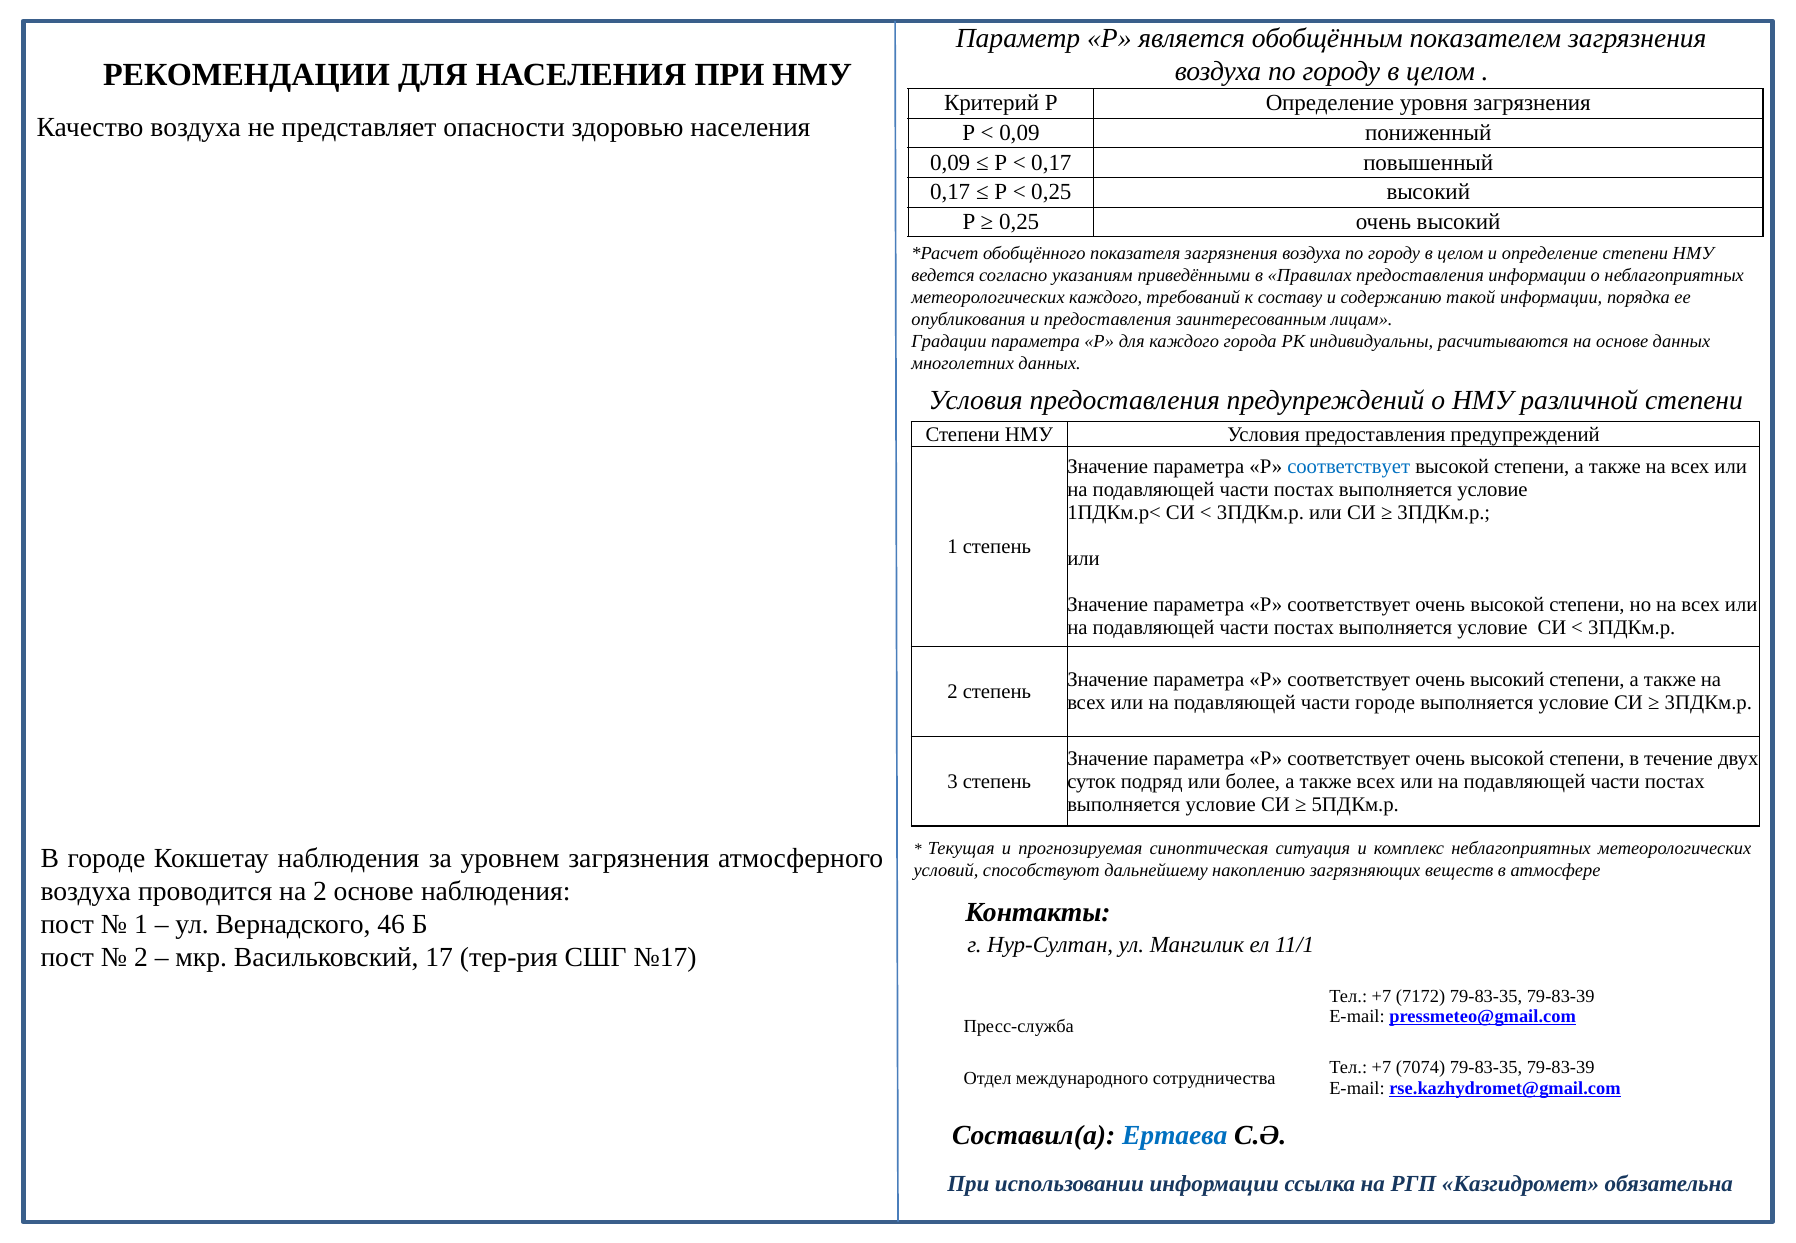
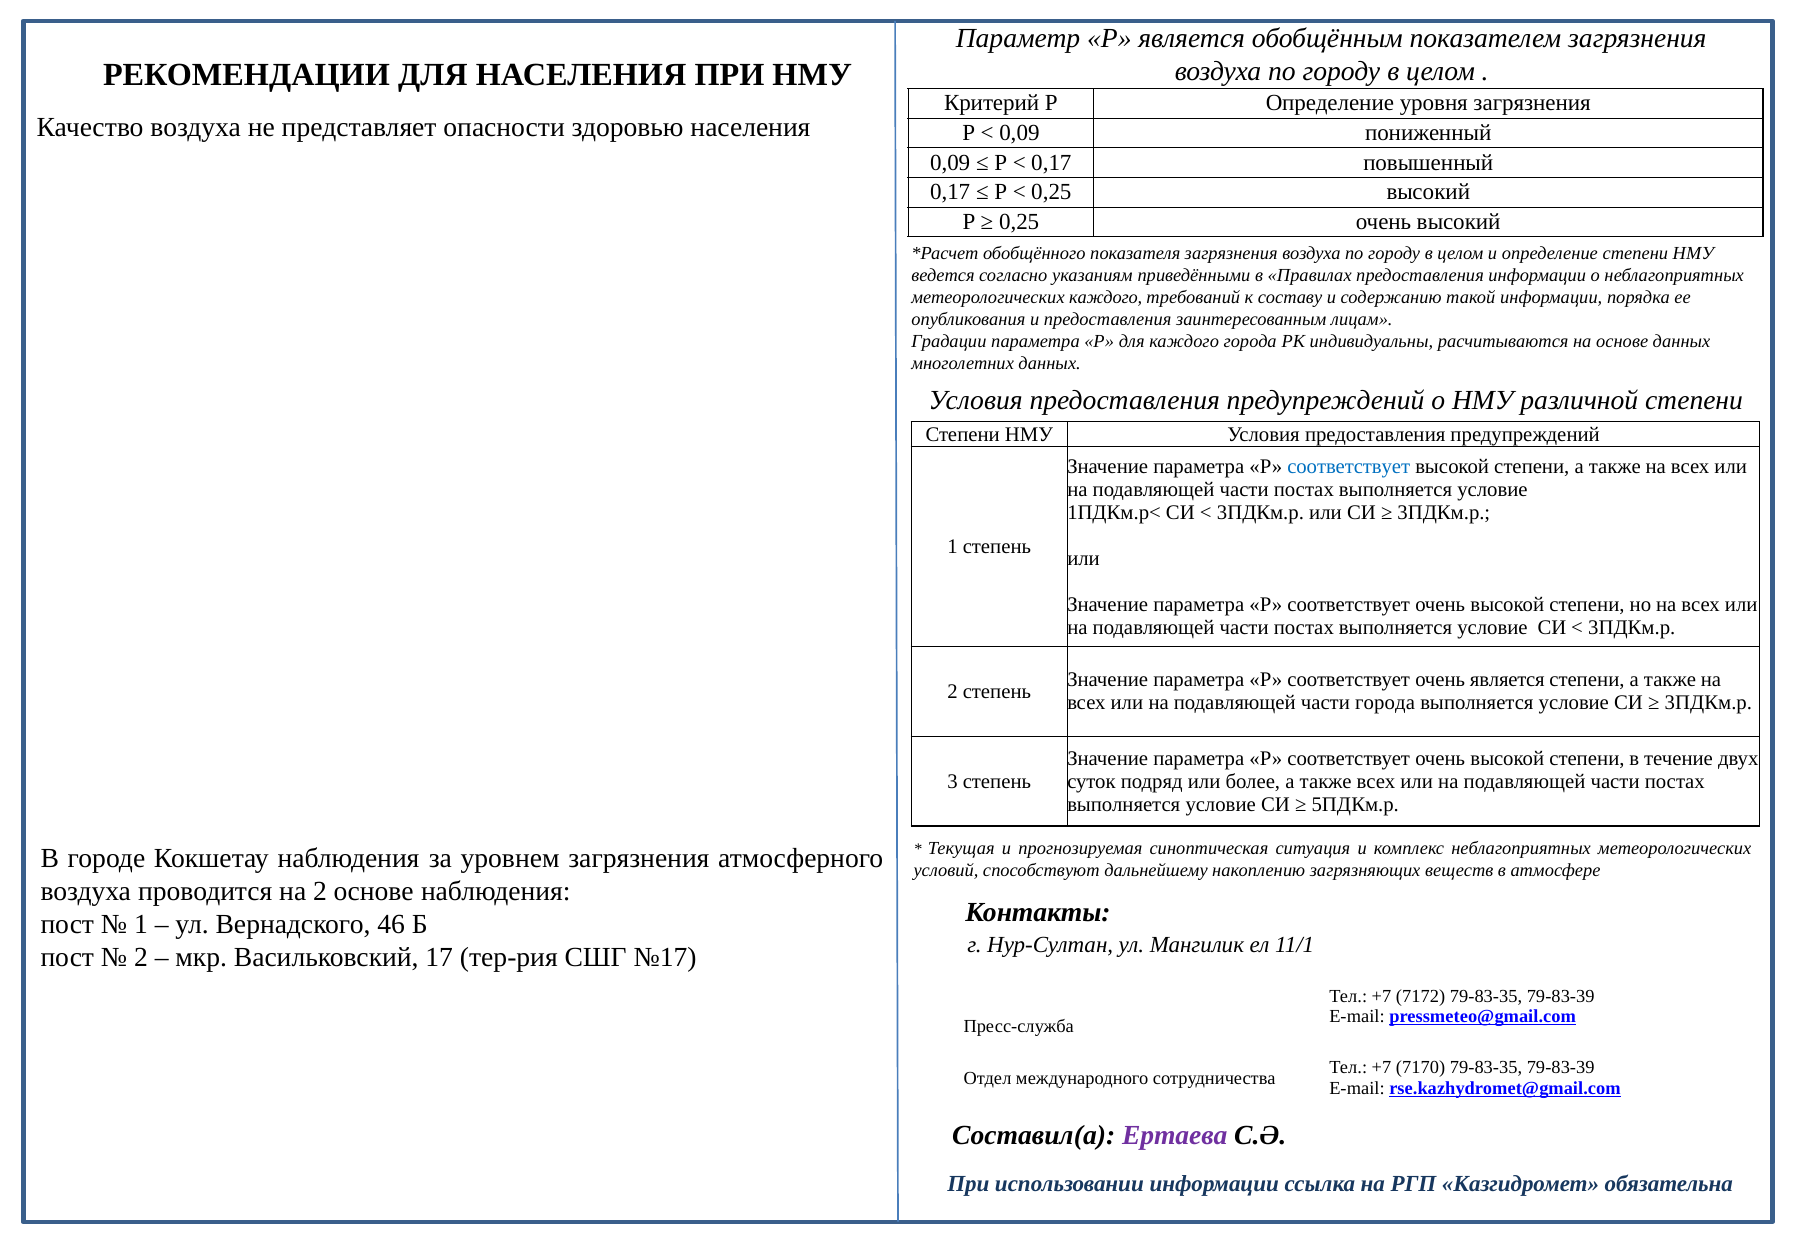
соответствует очень высокий: высокий -> является
части городе: городе -> города
7074: 7074 -> 7170
Ертаева colour: blue -> purple
